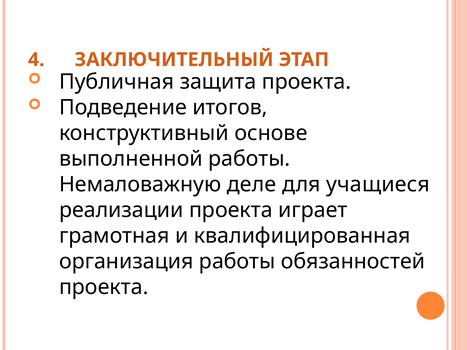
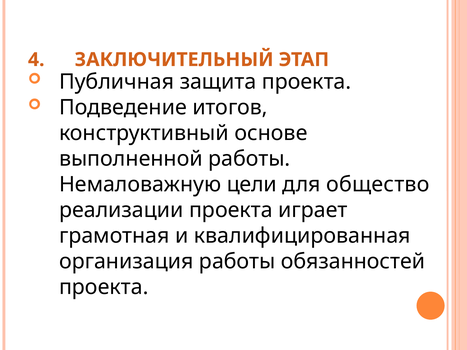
деле: деле -> цели
учащиеся: учащиеся -> общество
